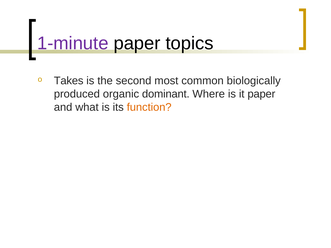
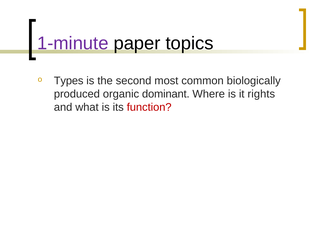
Takes: Takes -> Types
it paper: paper -> rights
function colour: orange -> red
